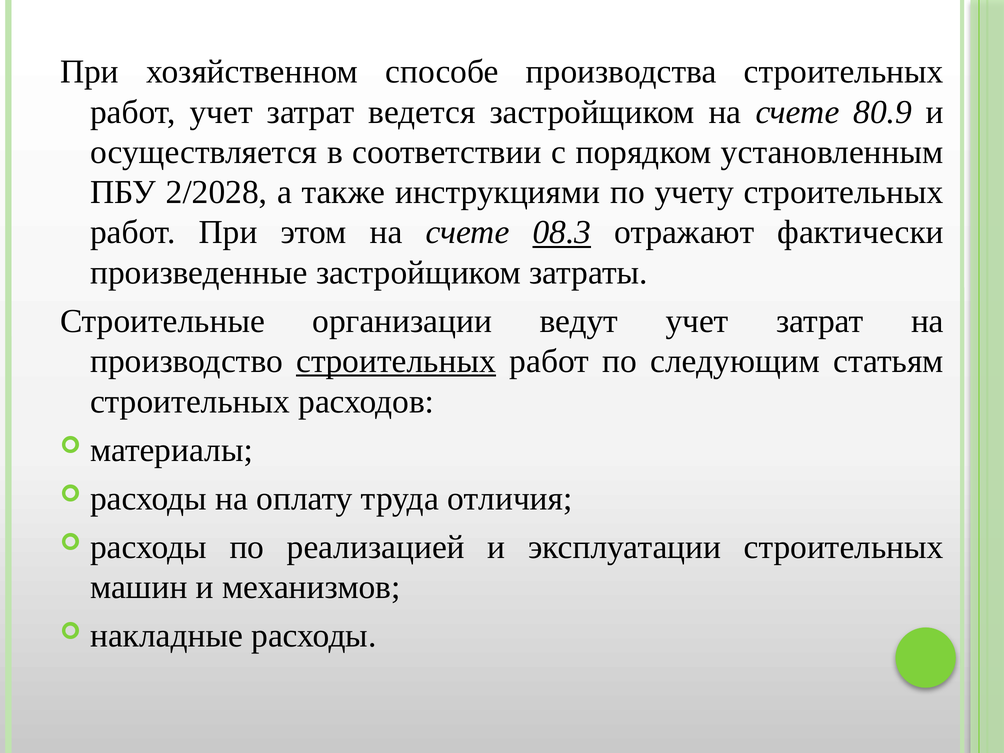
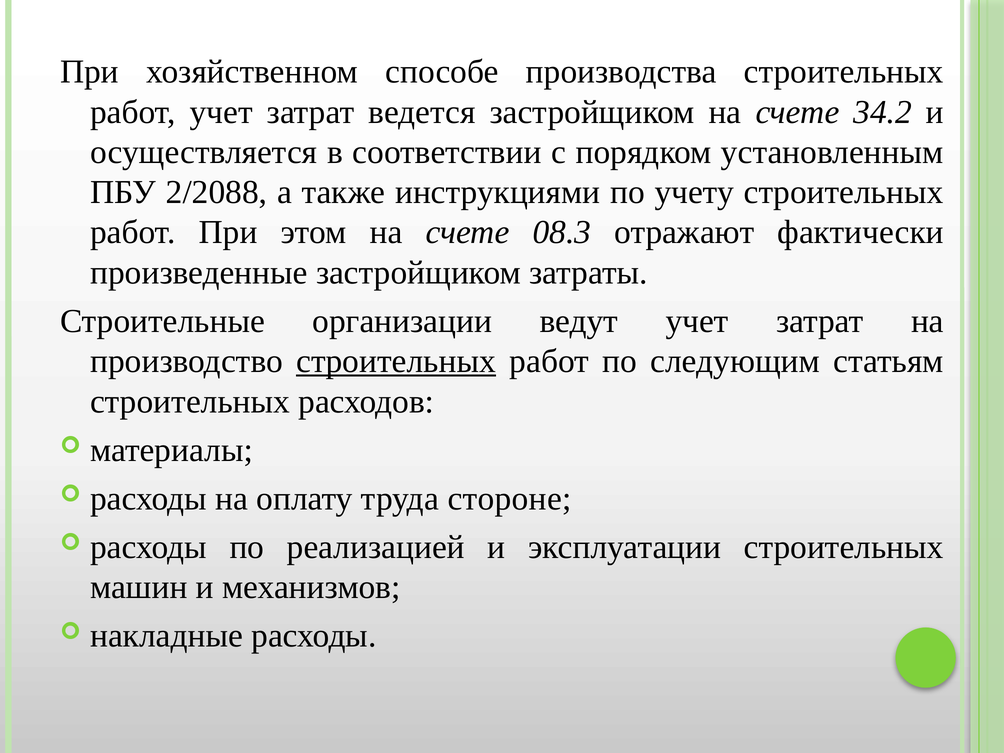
80.9: 80.9 -> 34.2
2/2028: 2/2028 -> 2/2088
08.3 underline: present -> none
отличия: отличия -> стороне
